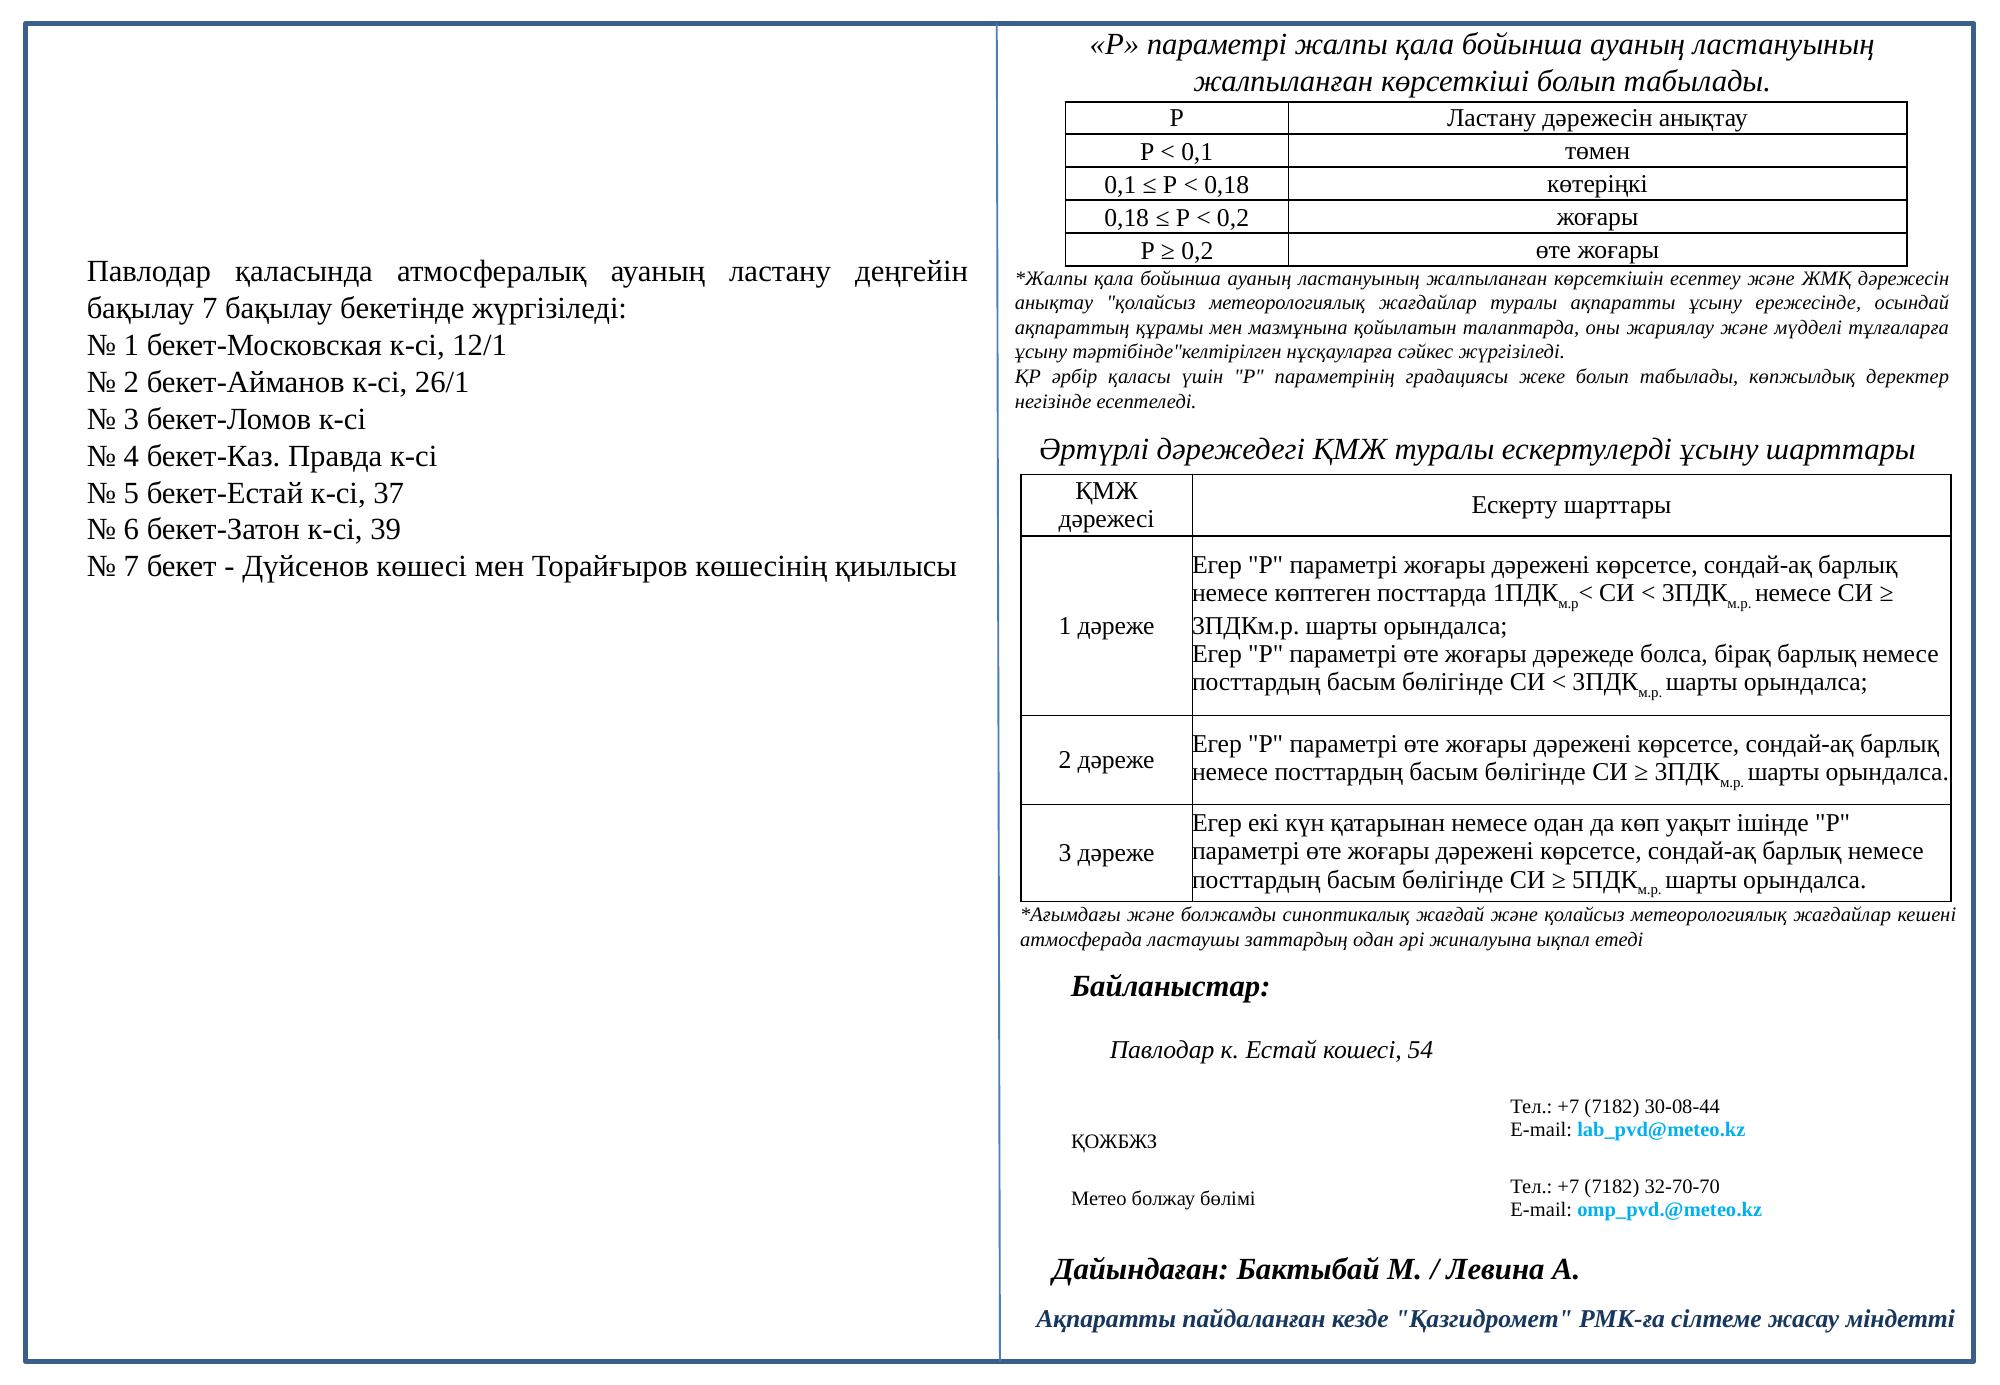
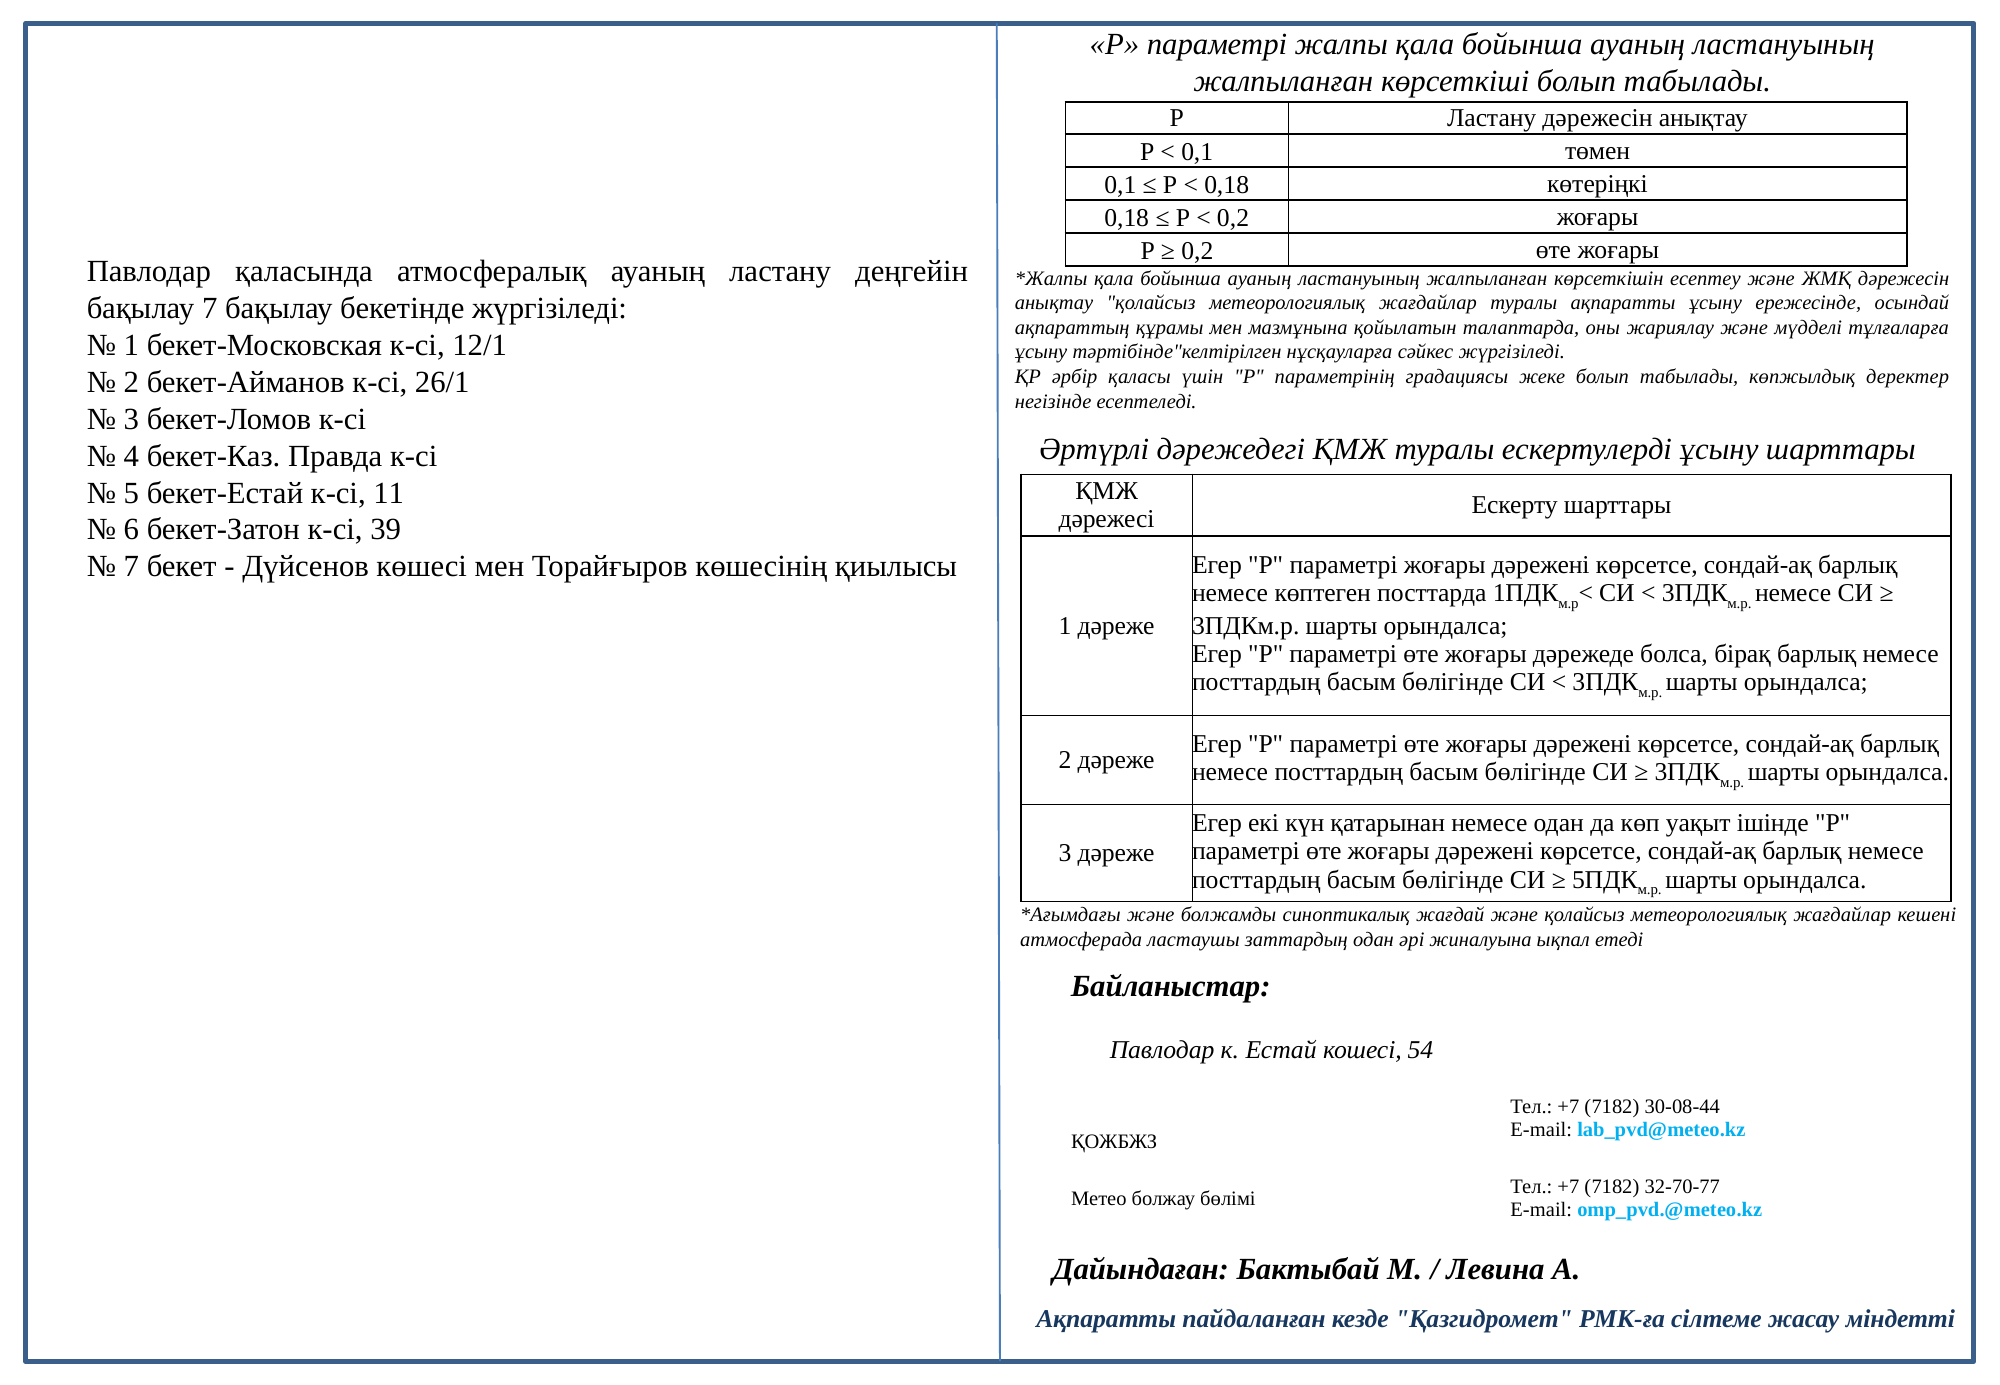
37: 37 -> 11
32-70-70: 32-70-70 -> 32-70-77
